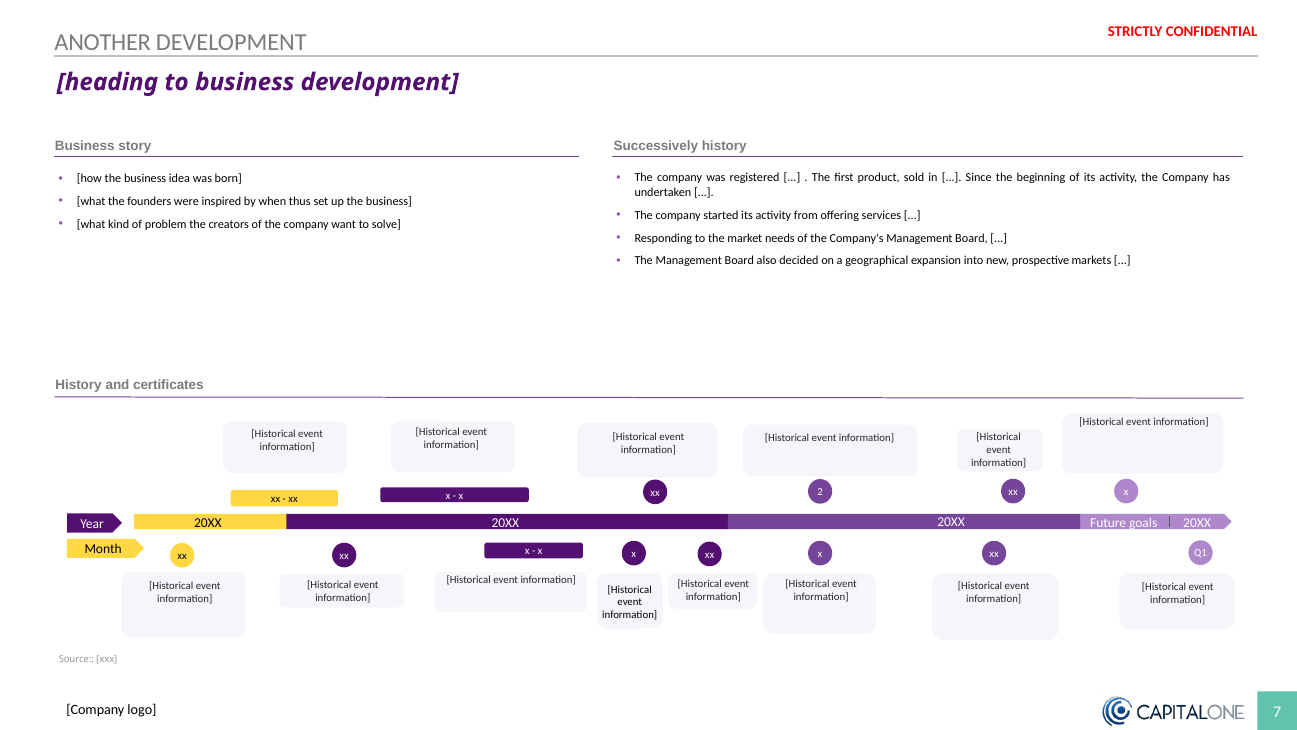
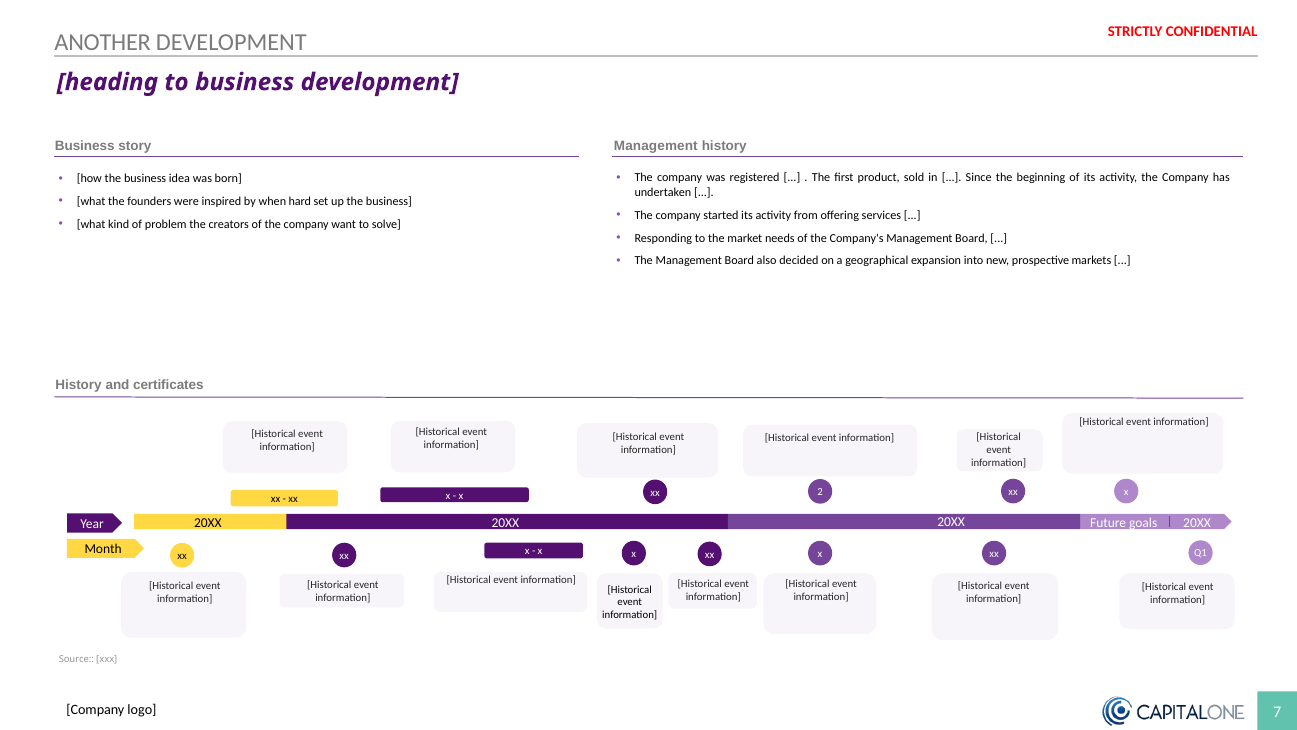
Successively at (656, 146): Successively -> Management
thus: thus -> hard
